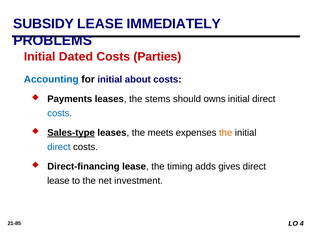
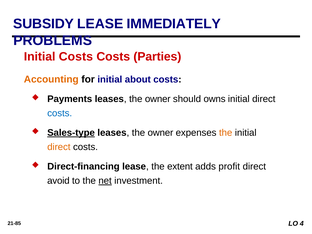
Initial Dated: Dated -> Costs
Accounting colour: blue -> orange
stems at (158, 99): stems -> owner
meets at (160, 133): meets -> owner
direct at (59, 147) colour: blue -> orange
timing: timing -> extent
gives: gives -> proﬁt
lease at (58, 181): lease -> avoid
net underline: none -> present
